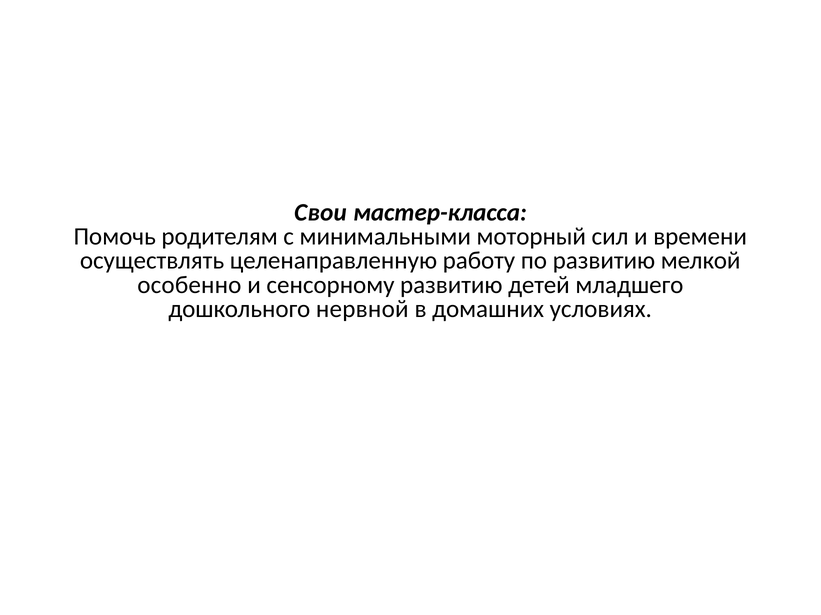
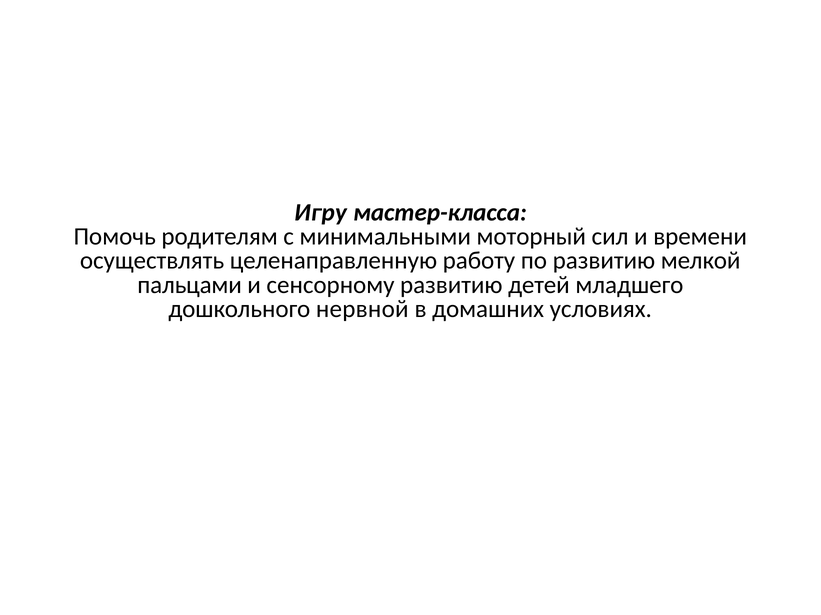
Свои: Свои -> Игру
особенно: особенно -> пальцами
